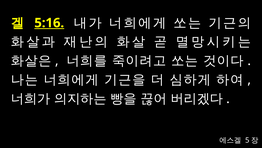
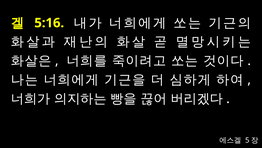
5:16 underline: present -> none
